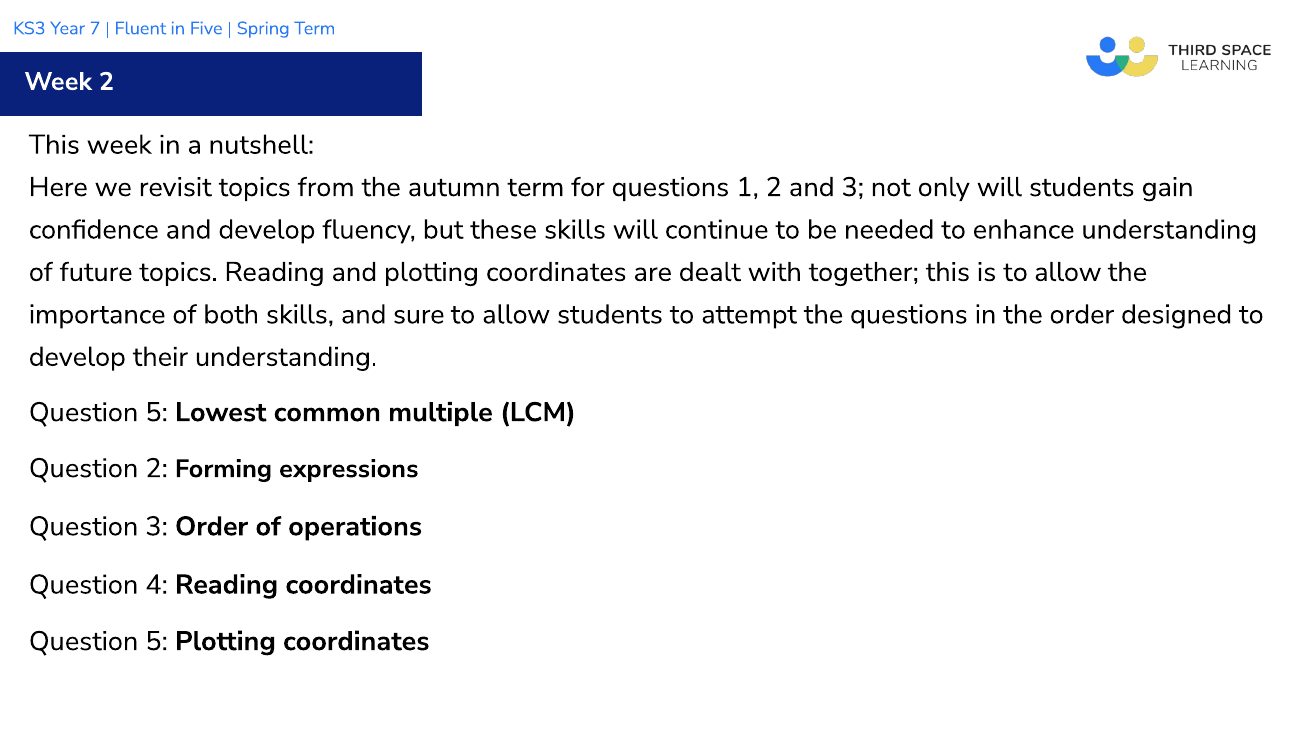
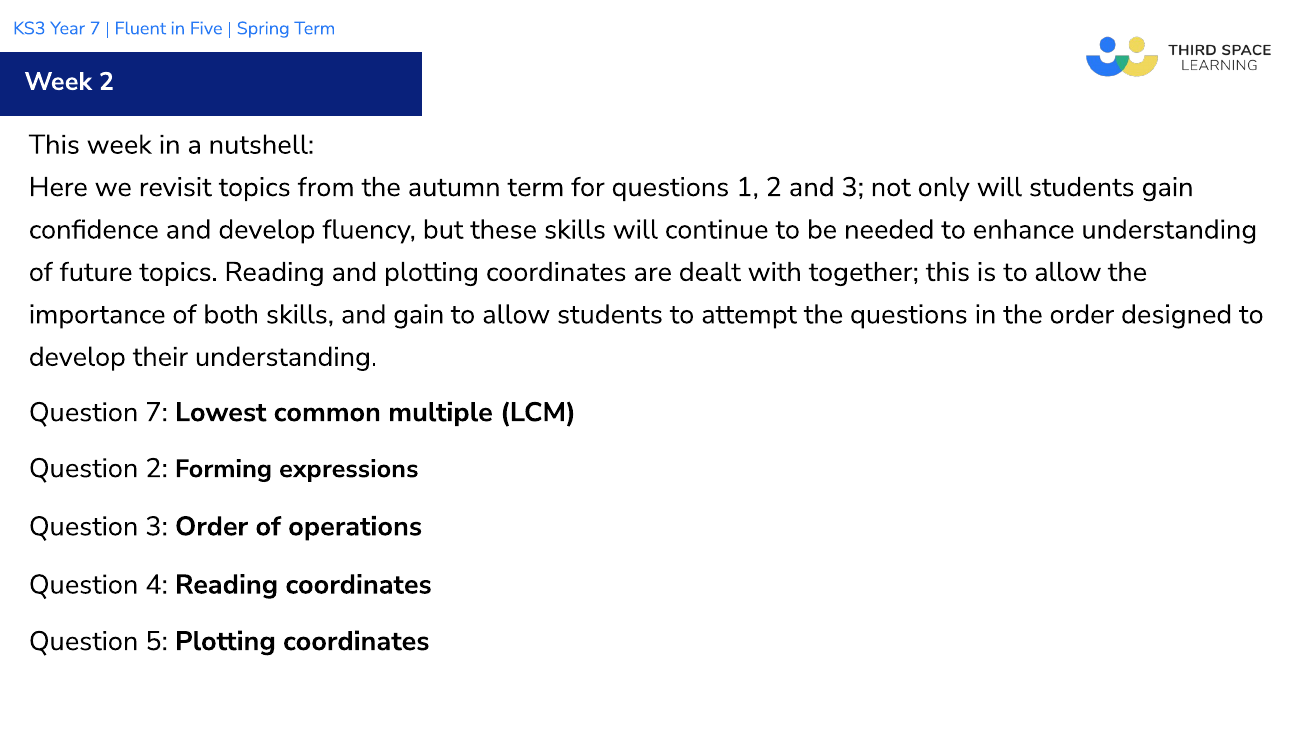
and sure: sure -> gain
5 at (157, 412): 5 -> 7
